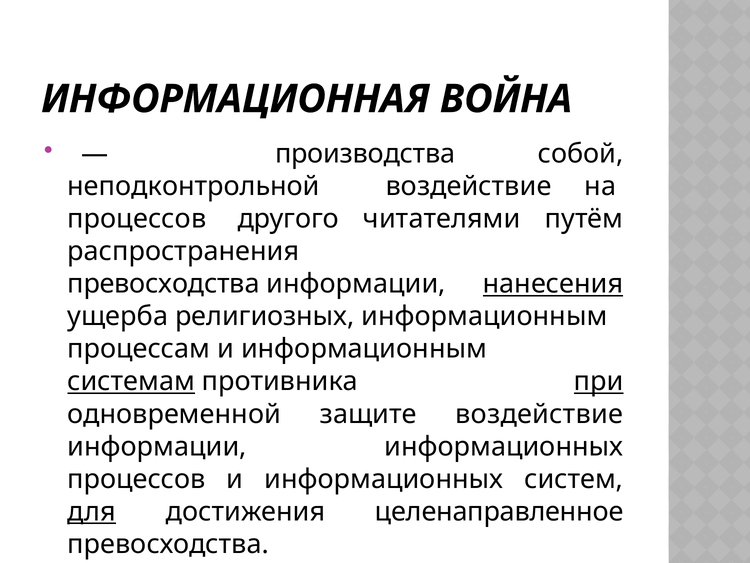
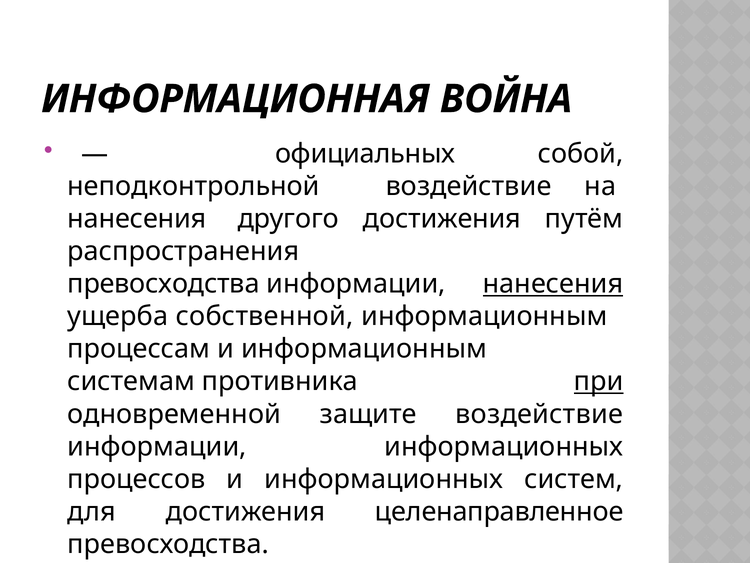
производства: производства -> официальных
процессов at (137, 219): процессов -> нанесения
другого читателями: читателями -> достижения
религиозных: религиозных -> собственной
системам underline: present -> none
для underline: present -> none
